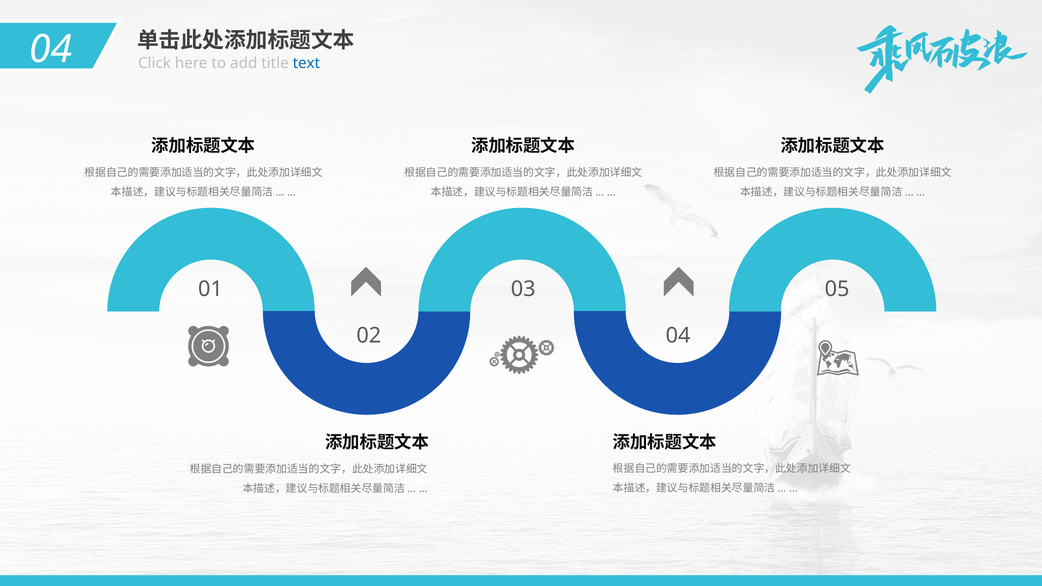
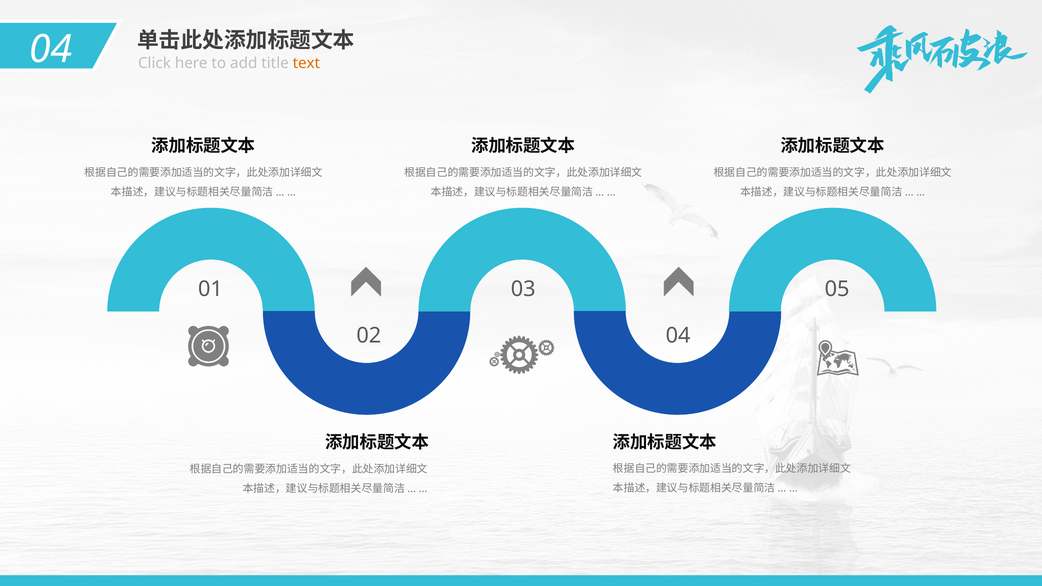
text colour: blue -> orange
